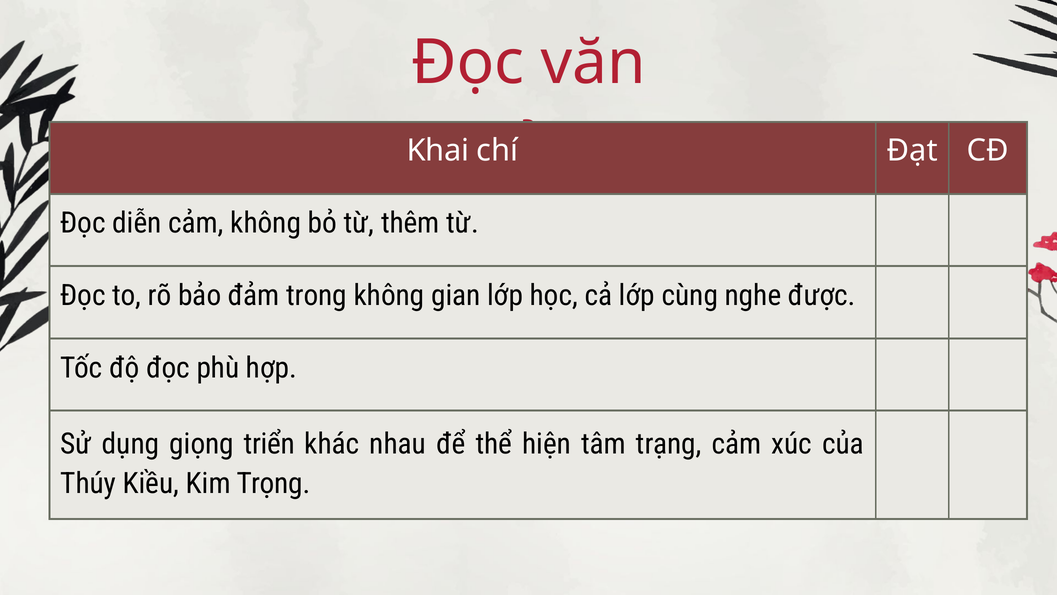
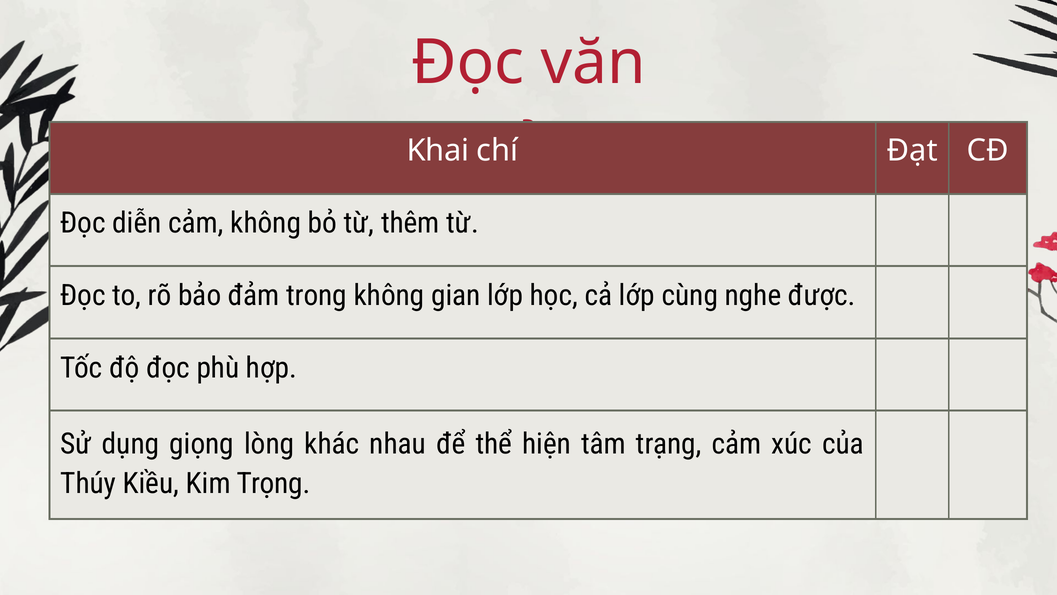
triển: triển -> lòng
